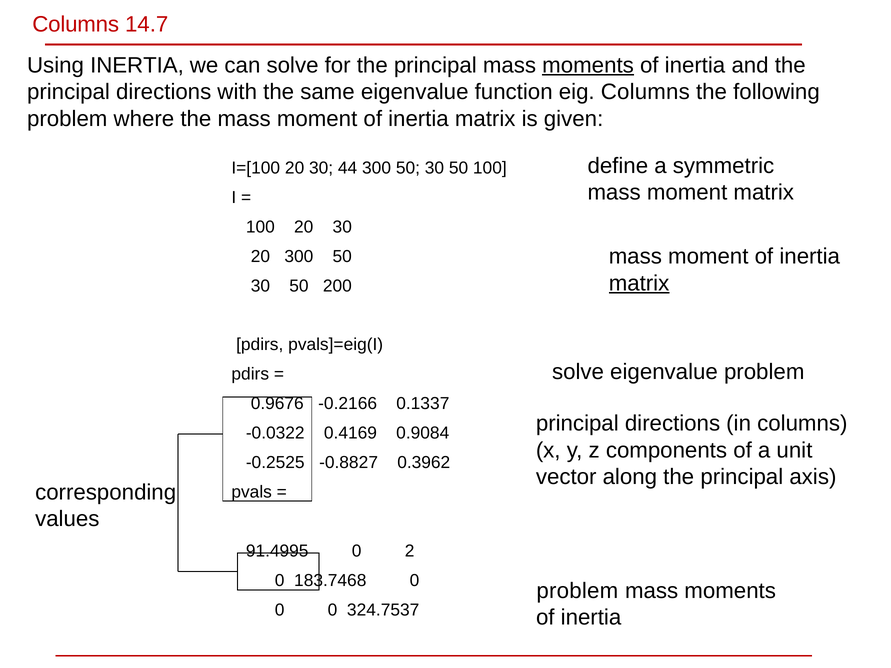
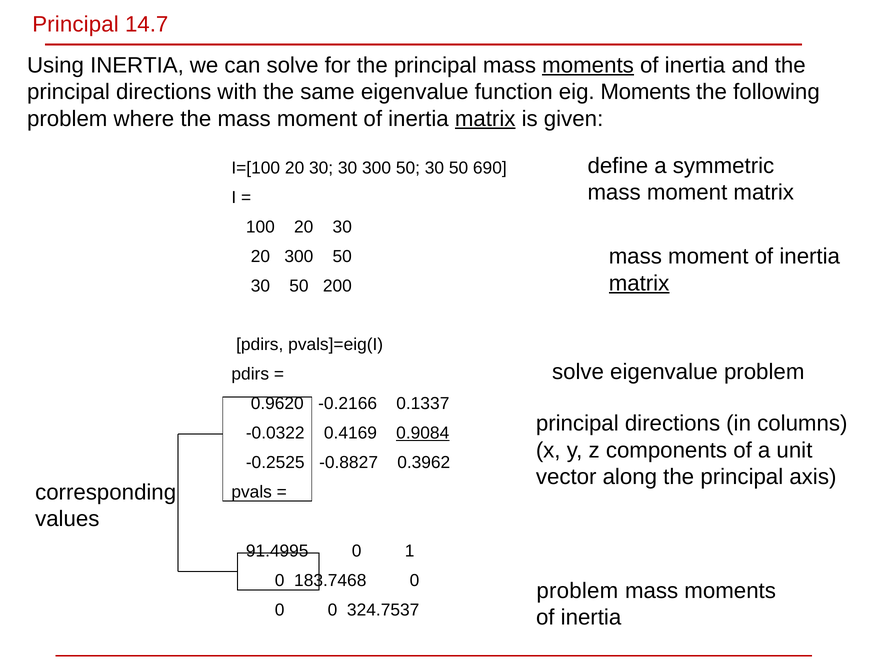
Columns at (76, 24): Columns -> Principal
eig Columns: Columns -> Moments
matrix at (485, 119) underline: none -> present
30 44: 44 -> 30
50 100: 100 -> 690
0.9676: 0.9676 -> 0.9620
0.9084 underline: none -> present
2: 2 -> 1
